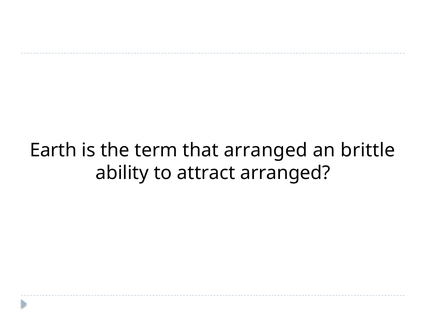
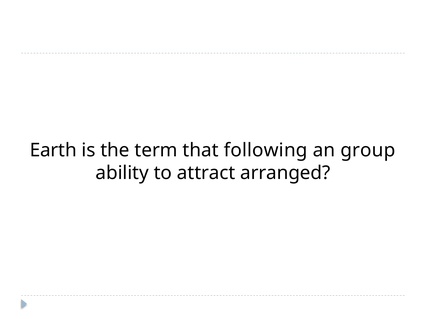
that arranged: arranged -> following
brittle: brittle -> group
